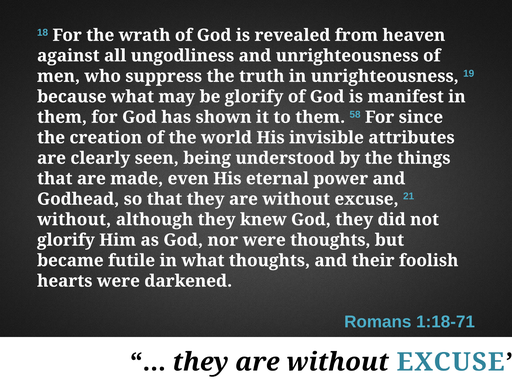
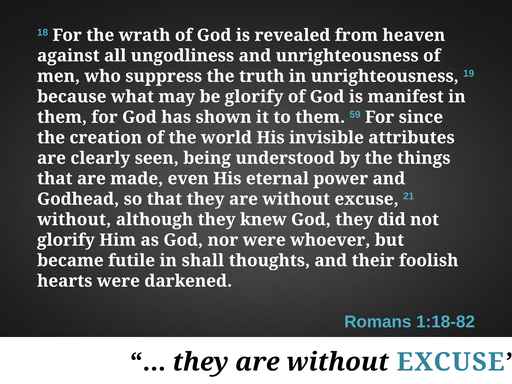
58: 58 -> 59
were thoughts: thoughts -> whoever
in what: what -> shall
1:18-71: 1:18-71 -> 1:18-82
